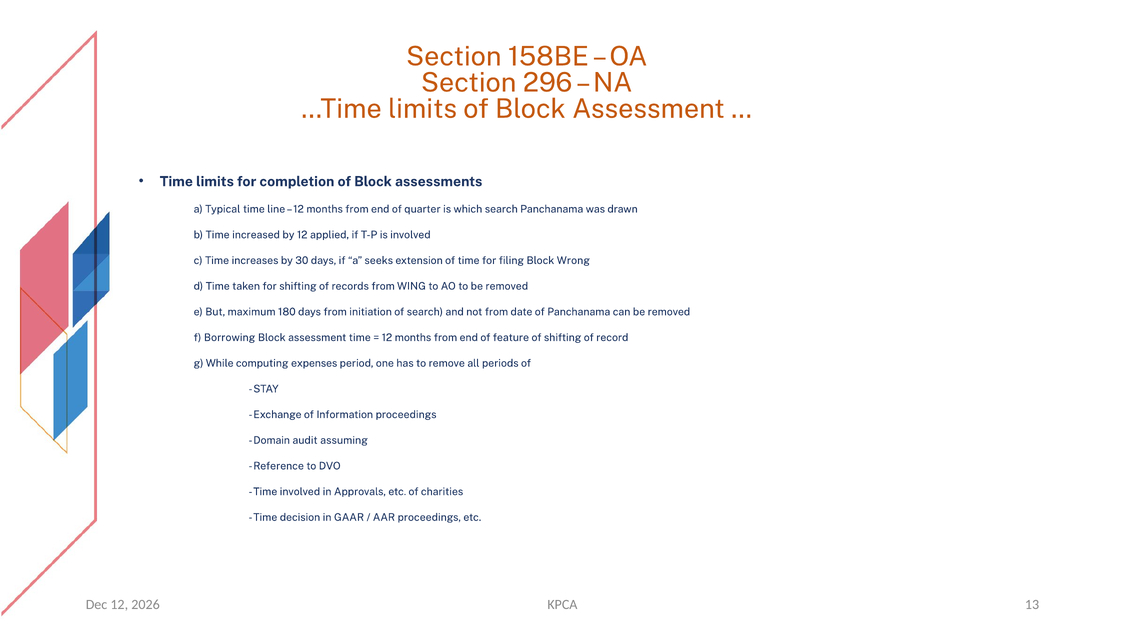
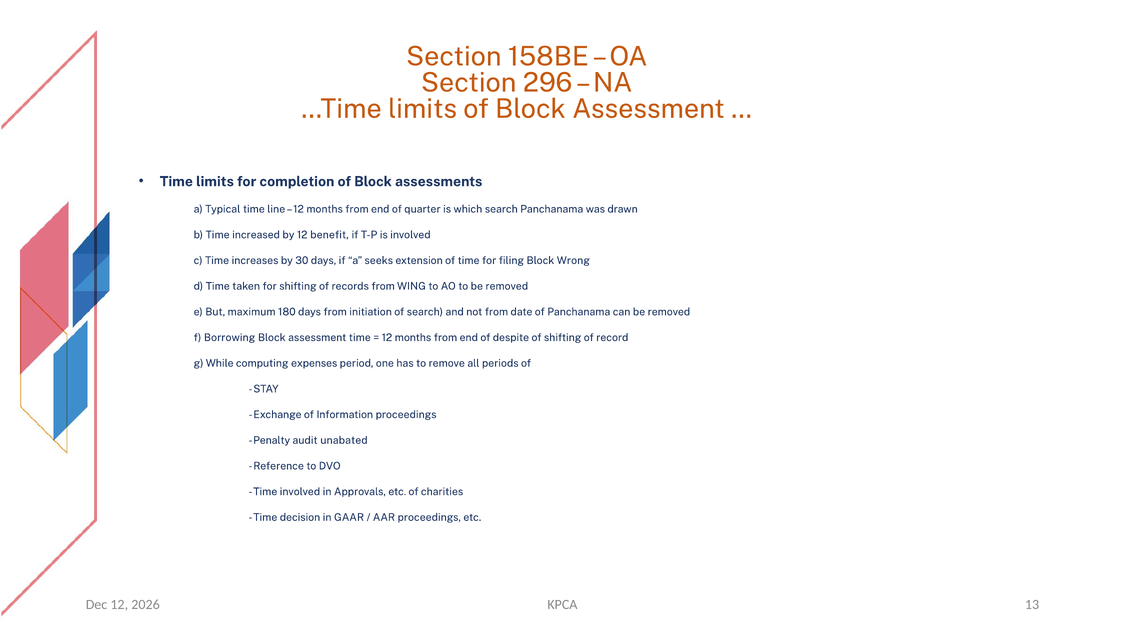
applied: applied -> benefit
feature: feature -> despite
Domain: Domain -> Penalty
assuming: assuming -> unabated
